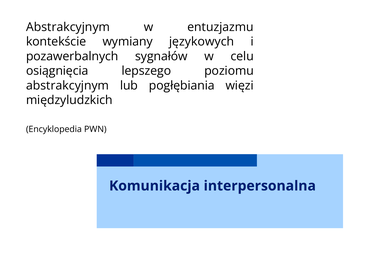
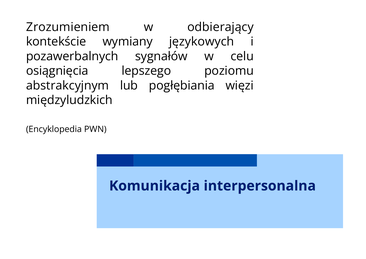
Abstrakcyjnym at (68, 27): Abstrakcyjnym -> Zrozumieniem
entuzjazmu: entuzjazmu -> odbierający
